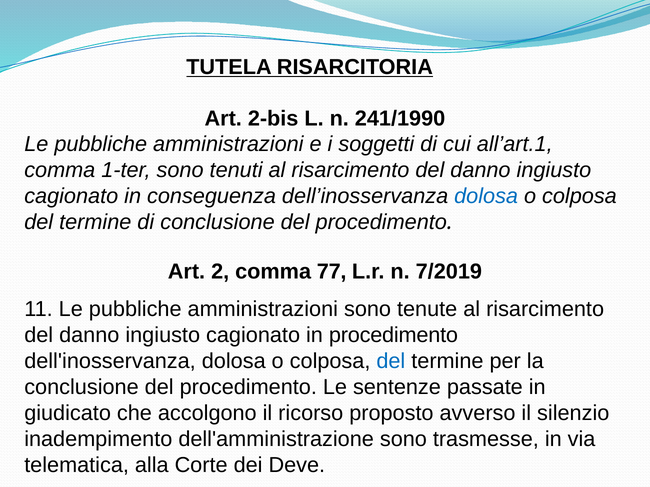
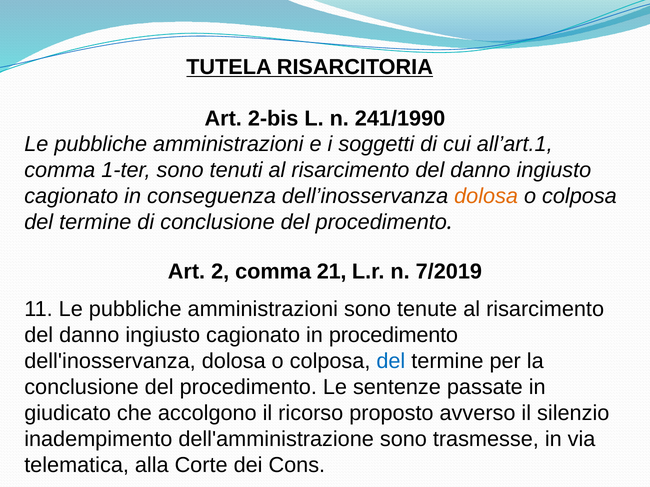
dolosa at (486, 196) colour: blue -> orange
77: 77 -> 21
Deve: Deve -> Cons
